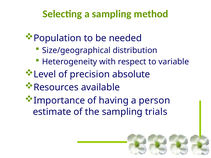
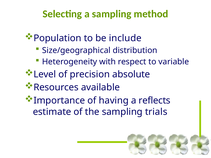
needed: needed -> include
person: person -> reflects
